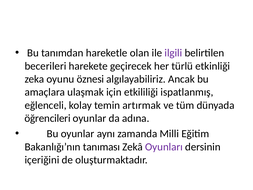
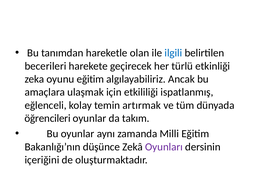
ilgili colour: purple -> blue
oyunu öznesi: öznesi -> eğitim
adına: adına -> takım
tanıması: tanıması -> düşünce
